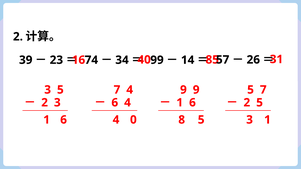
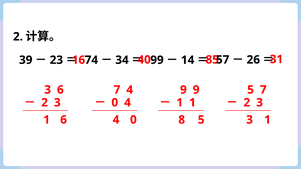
5 at (60, 90): 5 -> 6
6 at (115, 103): 6 -> 0
1 6: 6 -> 1
5 at (260, 103): 5 -> 3
